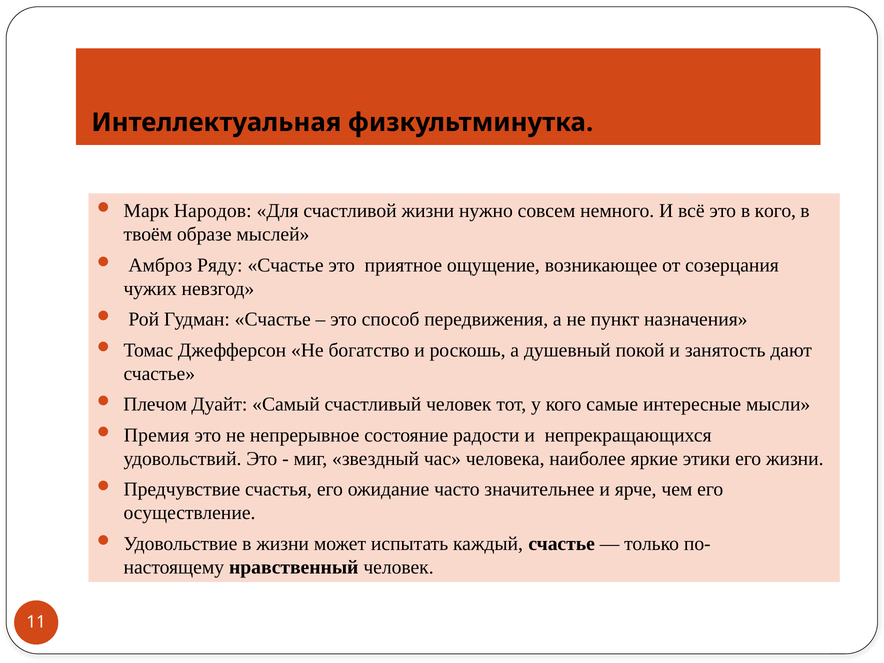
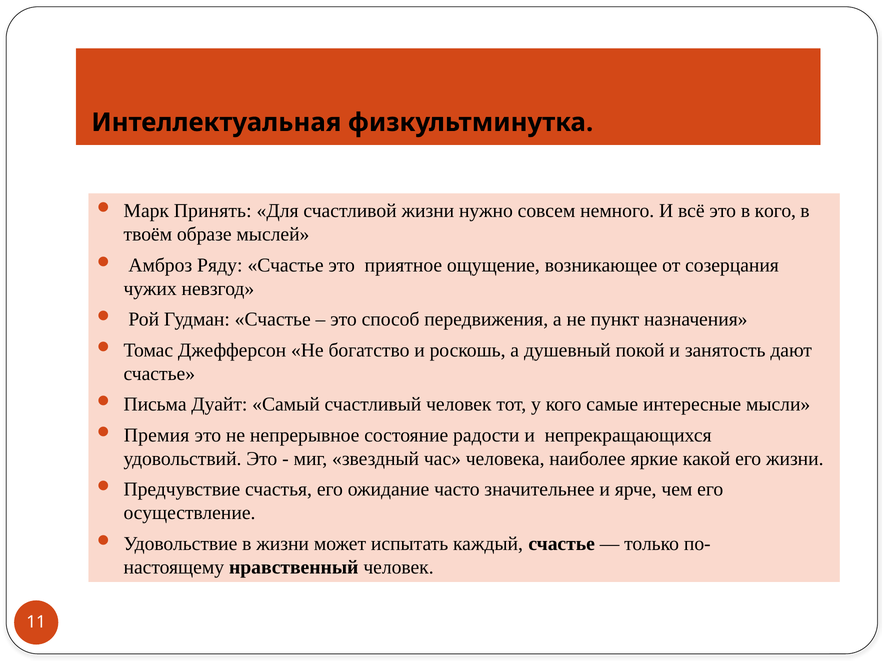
Народов: Народов -> Принять
Плечом: Плечом -> Письма
этики: этики -> какой
